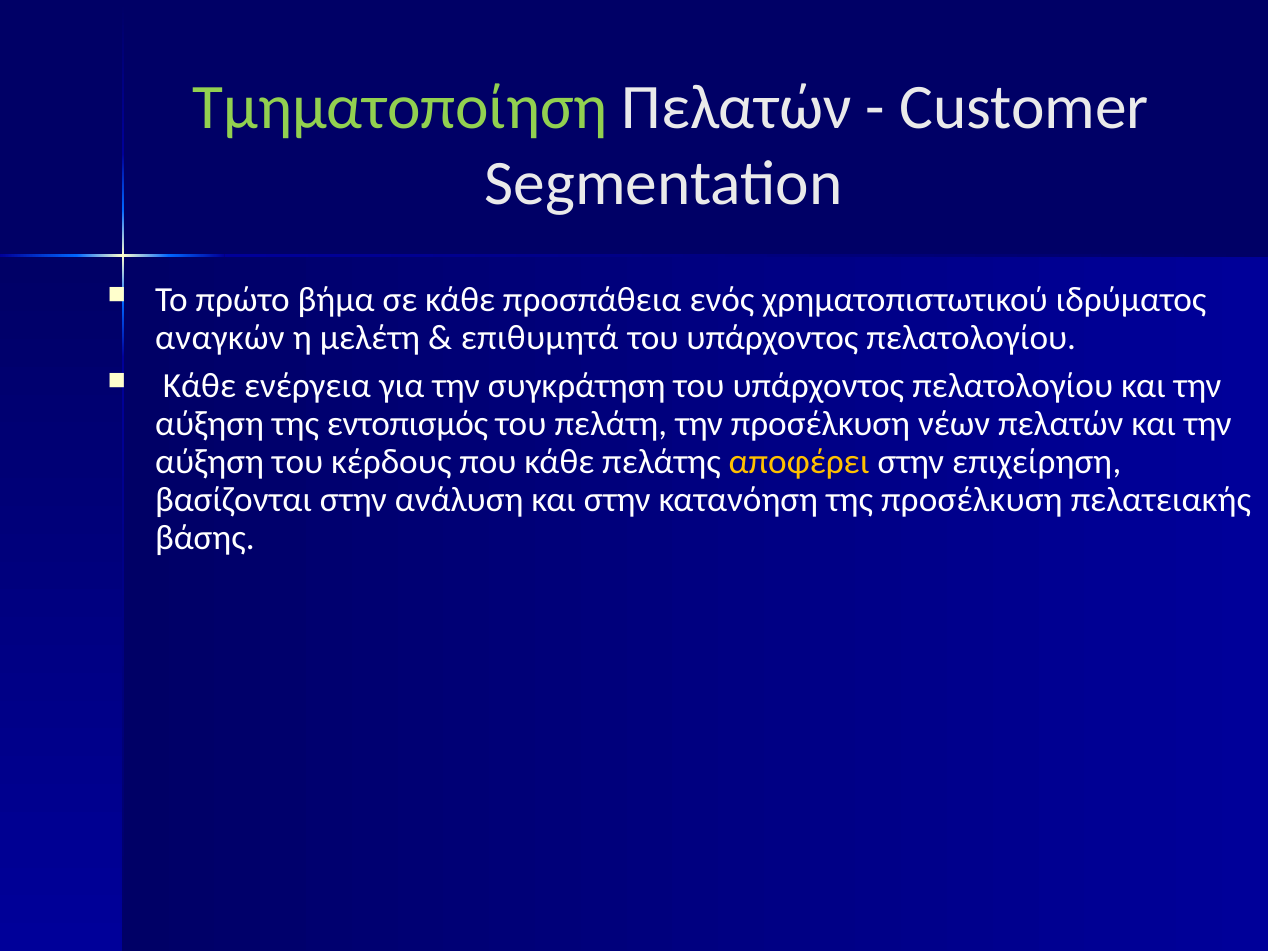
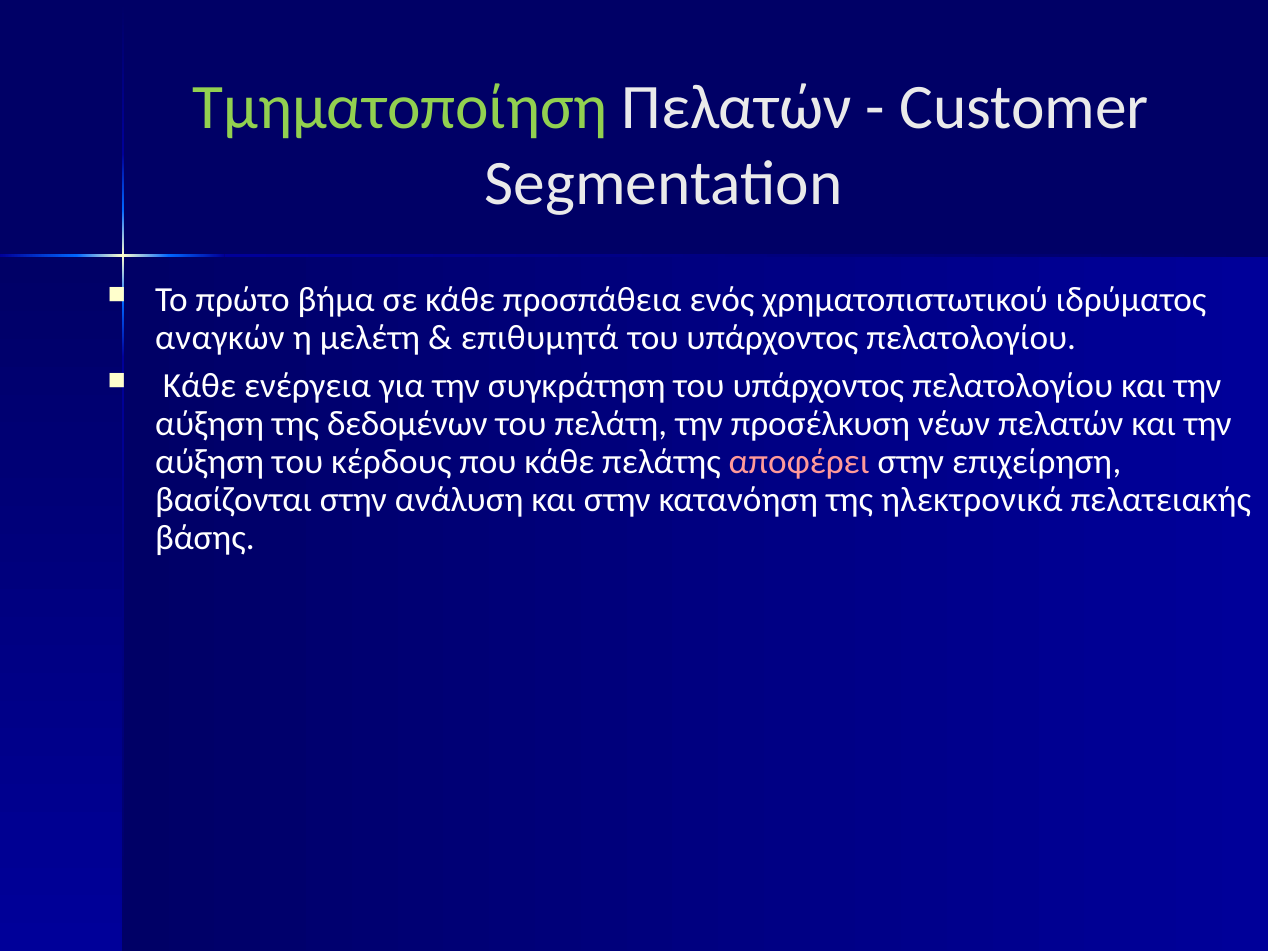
εντοπισμός: εντοπισμός -> δεδομένων
αποφέρει colour: yellow -> pink
της προσέλκυση: προσέλκυση -> ηλεκτρονικά
